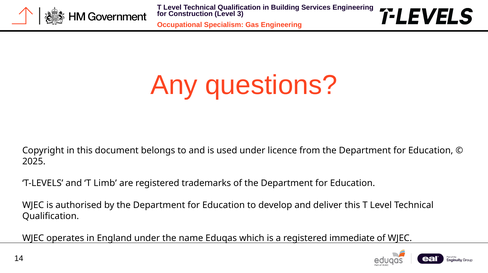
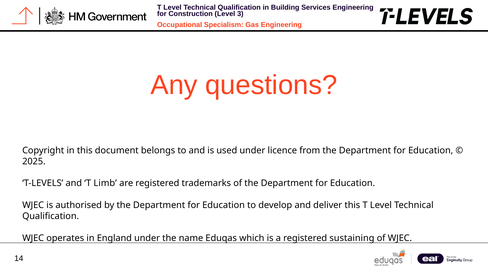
immediate: immediate -> sustaining
